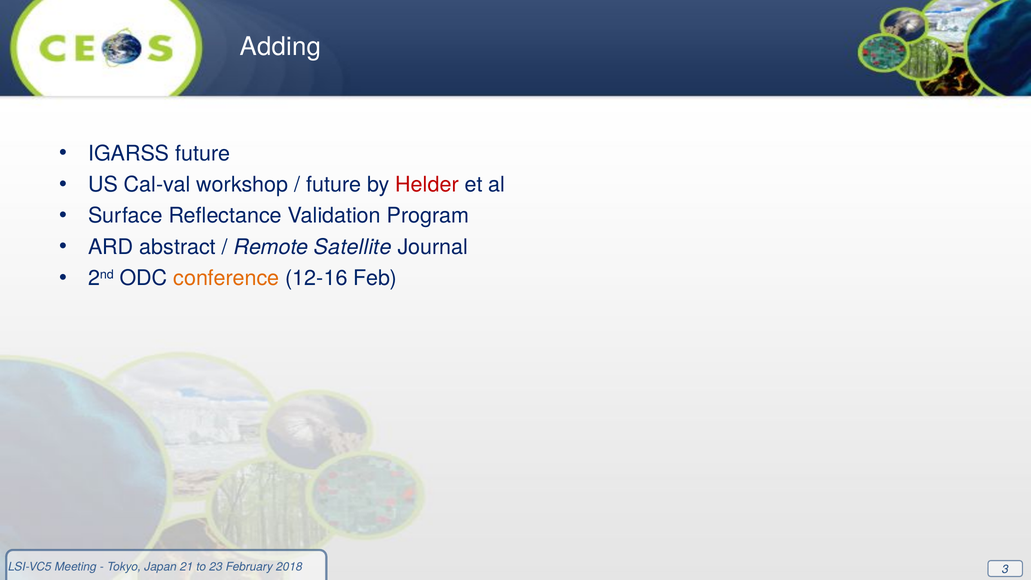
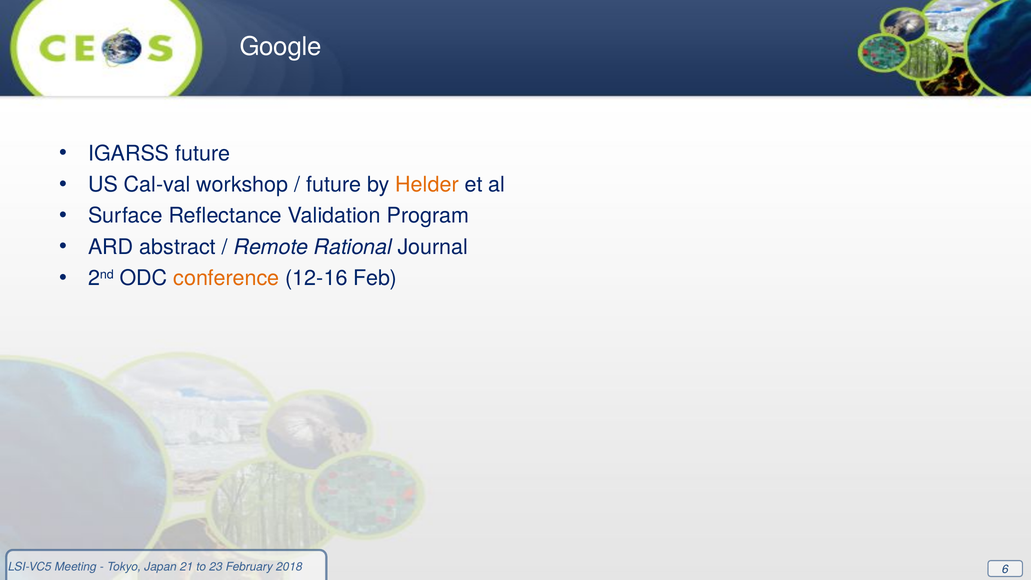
Adding: Adding -> Google
Helder colour: red -> orange
Satellite: Satellite -> Rational
3: 3 -> 6
